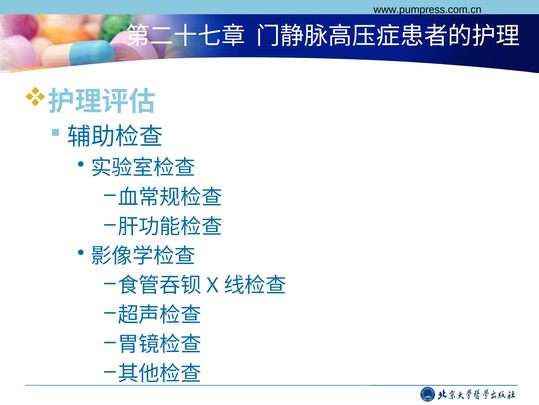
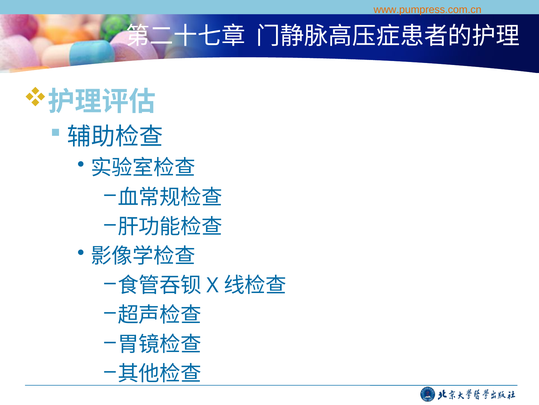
www.pumpress.com.cn colour: black -> orange
